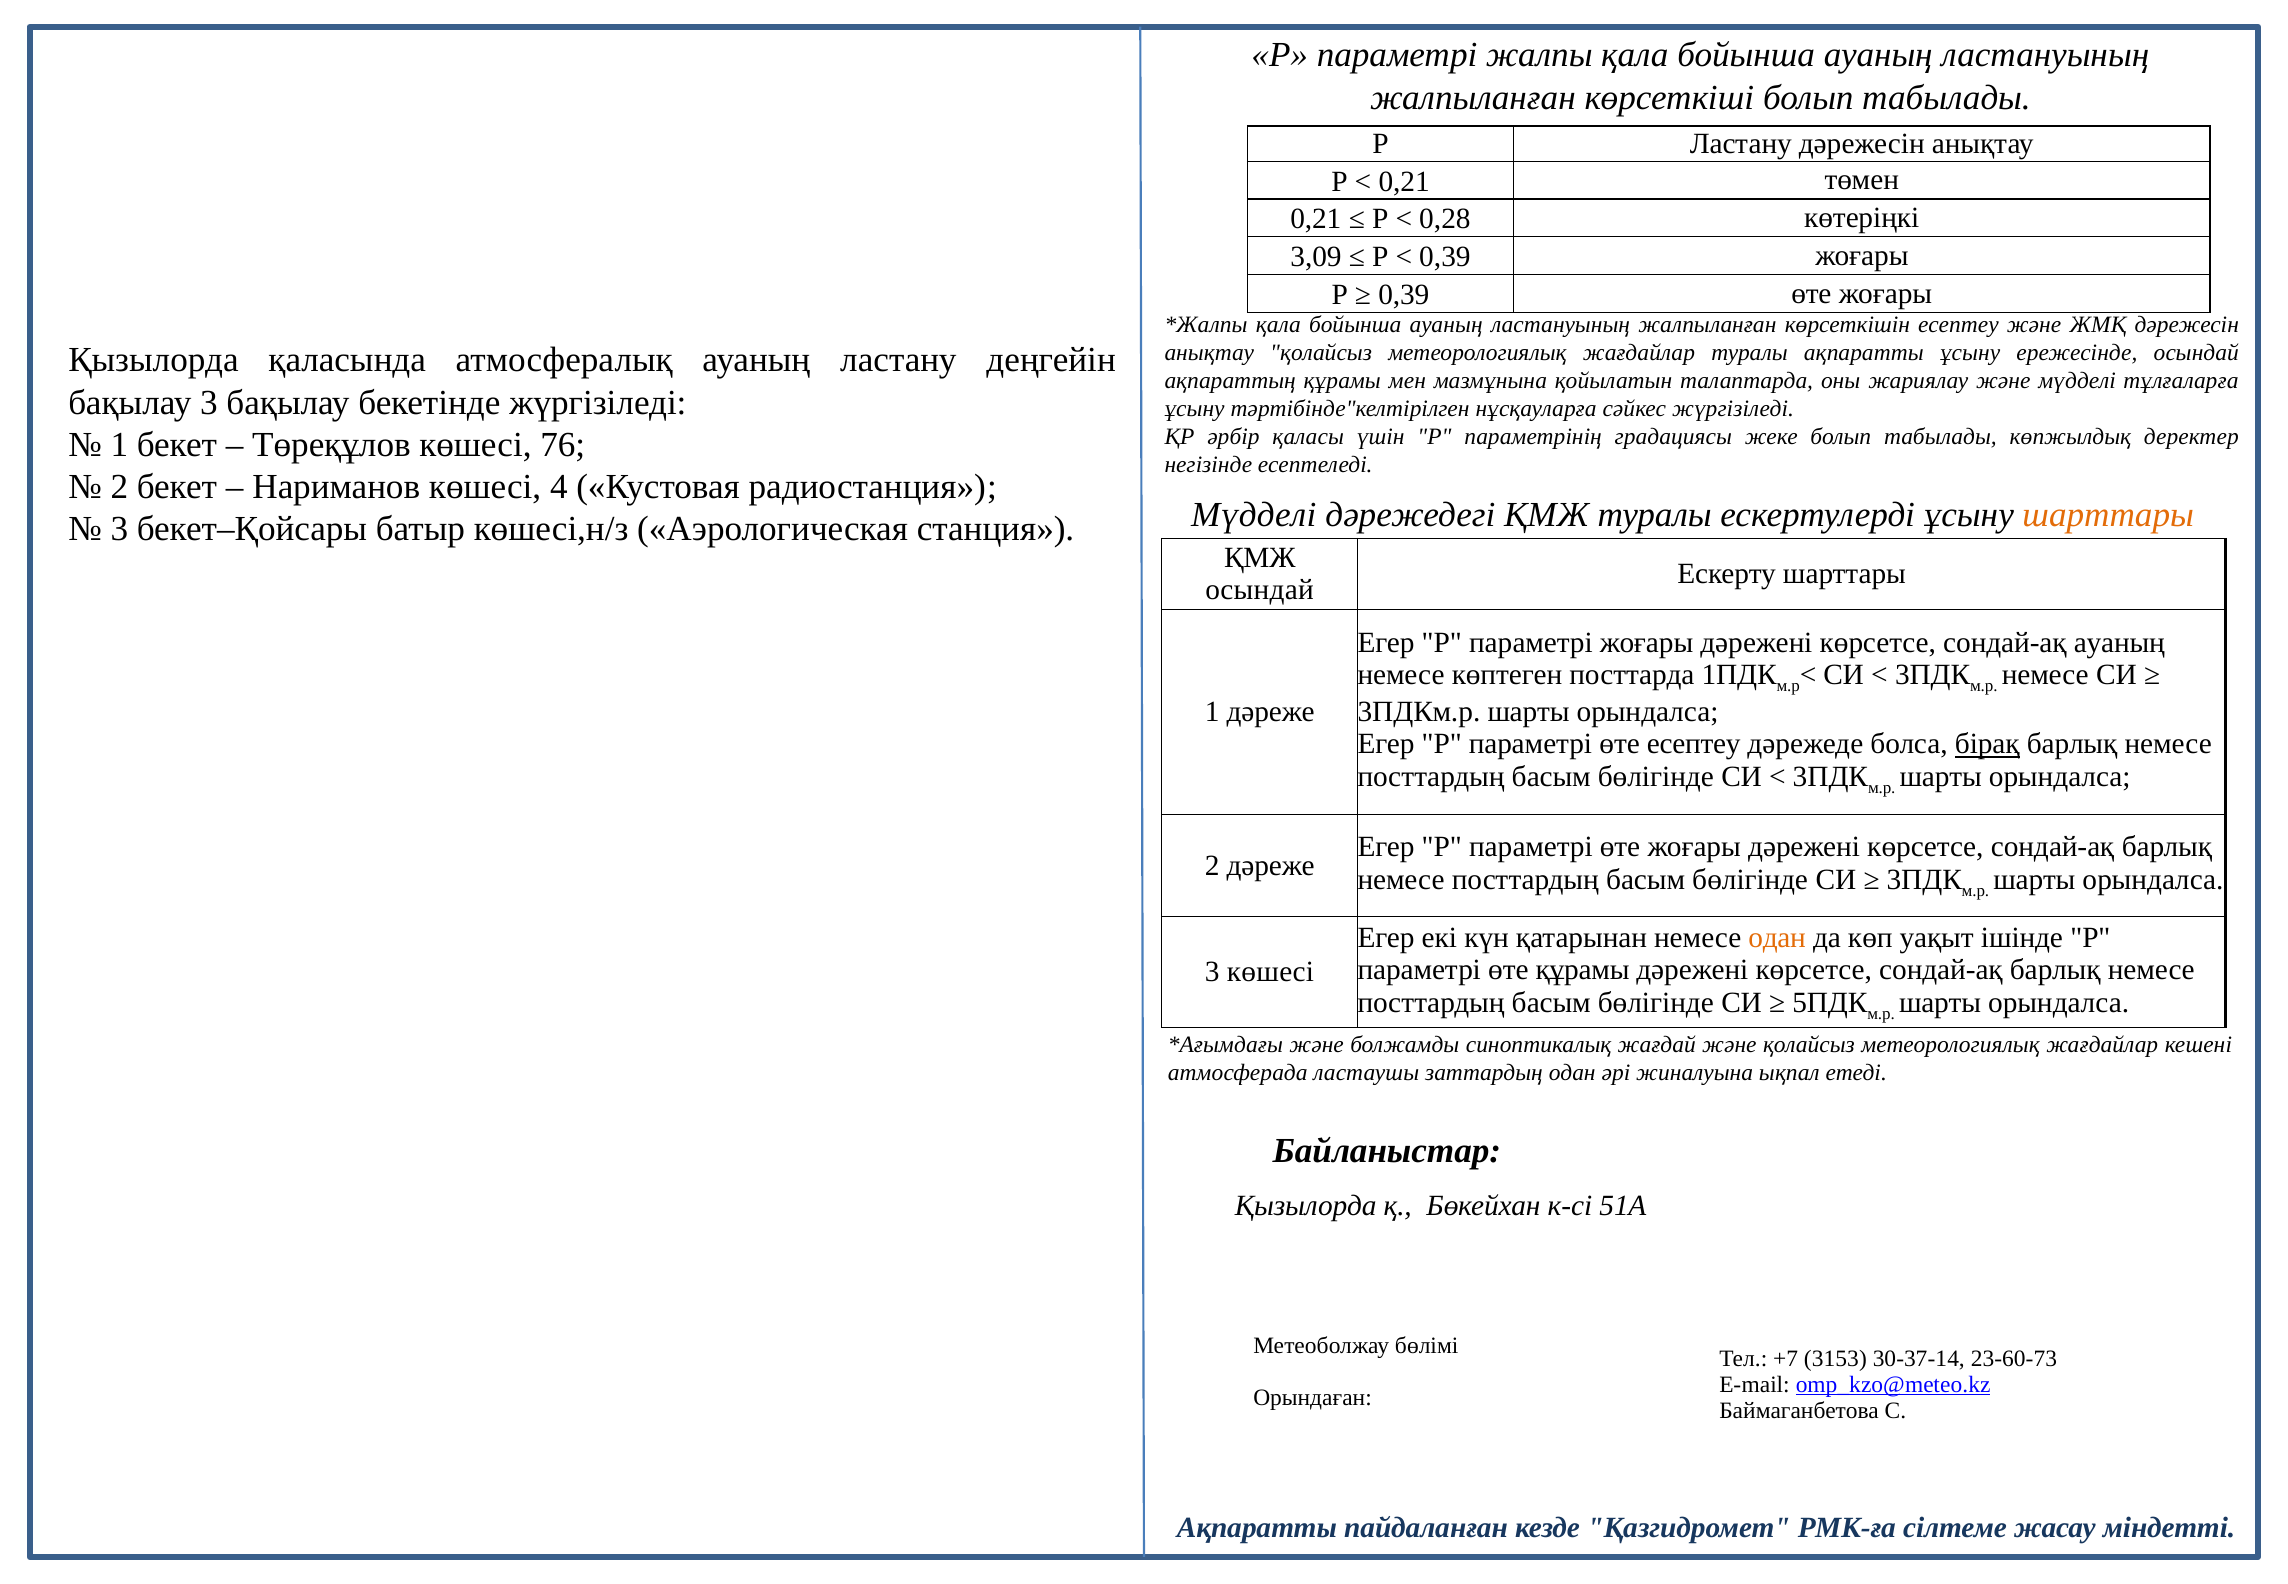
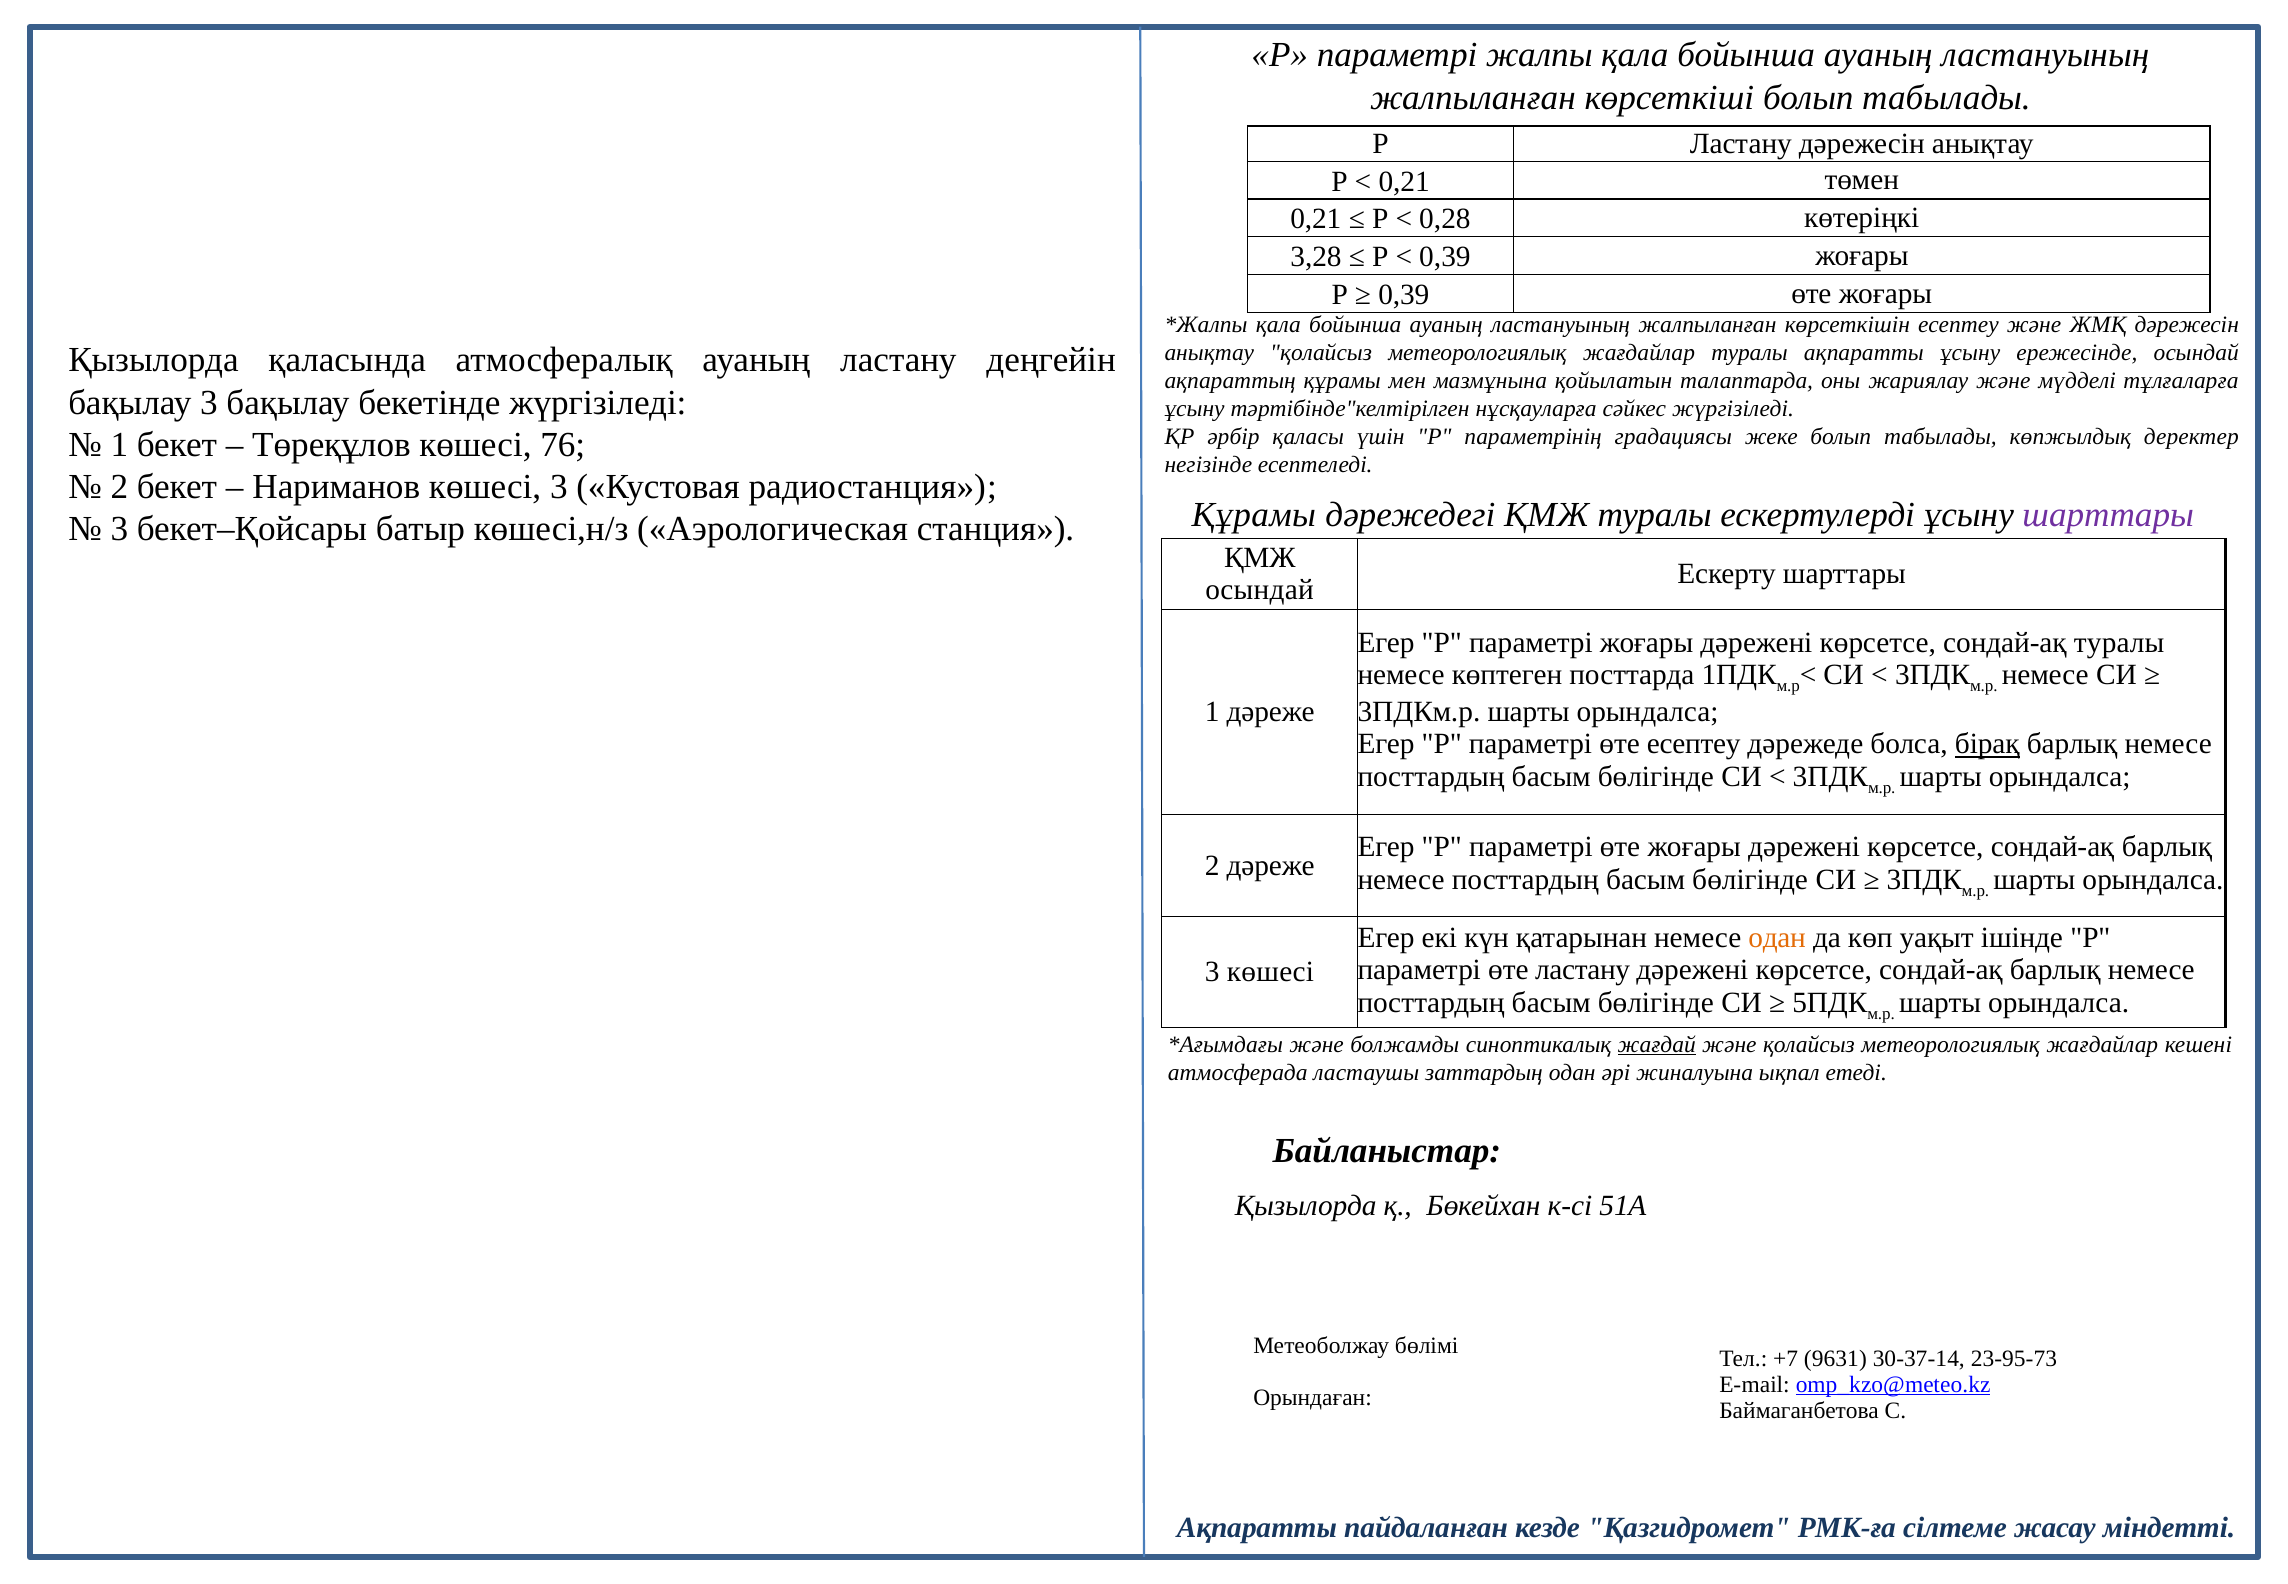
3,09: 3,09 -> 3,28
көшесі 4: 4 -> 3
Мүдделі at (1254, 515): Мүдделі -> Құрамы
шарттары at (2108, 515) colour: orange -> purple
сондай-ақ ауаның: ауаның -> туралы
өте құрамы: құрамы -> ластану
жағдай underline: none -> present
3153: 3153 -> 9631
23-60-73: 23-60-73 -> 23-95-73
